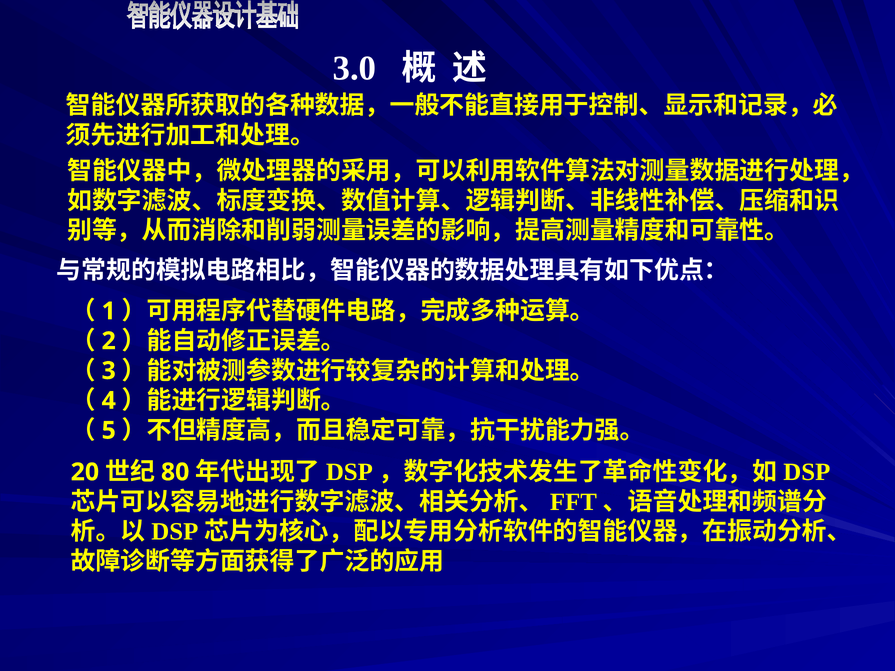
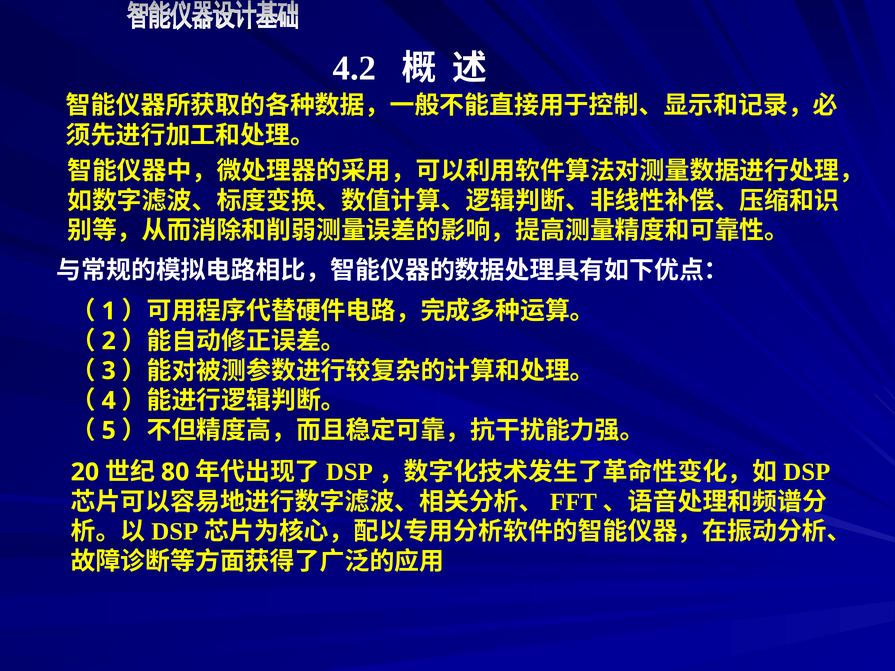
3.0: 3.0 -> 4.2
